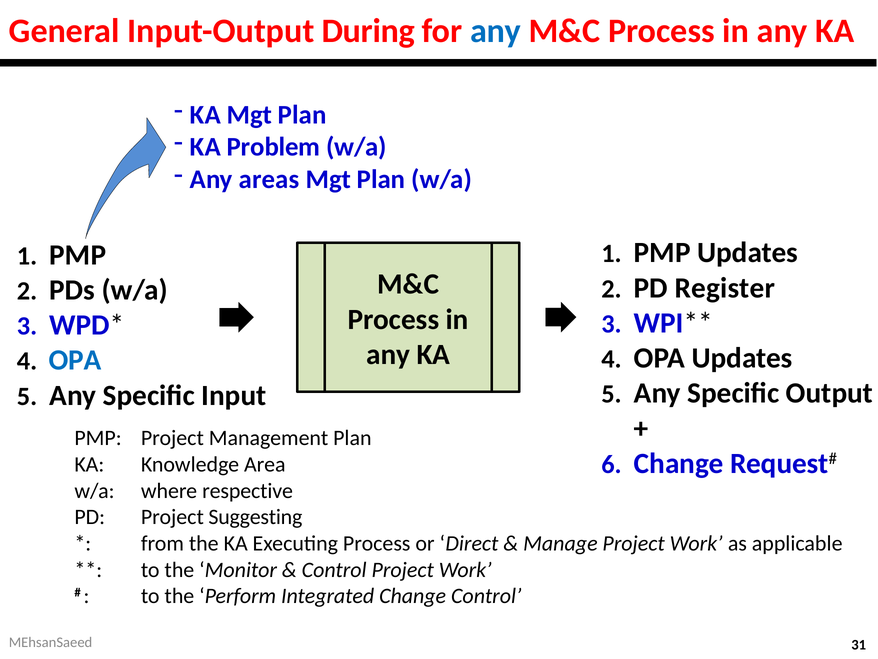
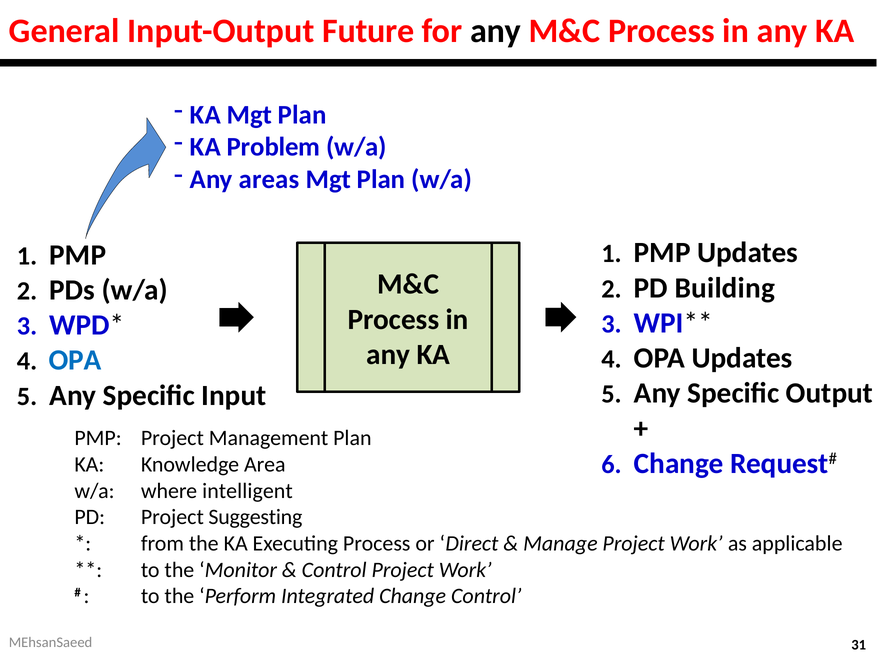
During: During -> Future
any at (496, 31) colour: blue -> black
Register: Register -> Building
respective: respective -> intelligent
